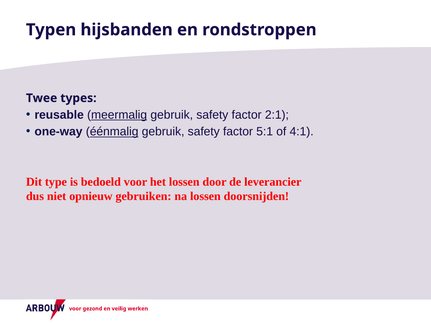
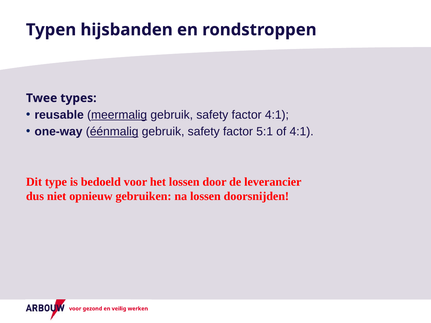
factor 2:1: 2:1 -> 4:1
